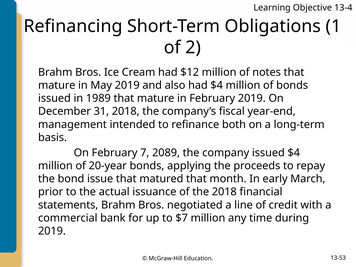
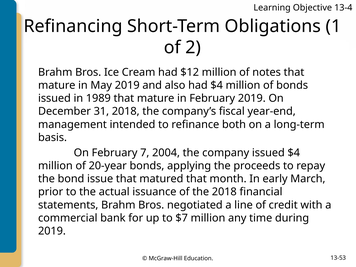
2089: 2089 -> 2004
